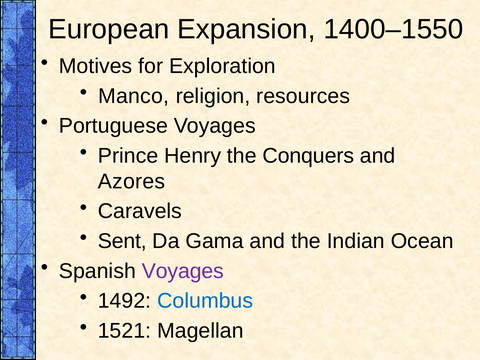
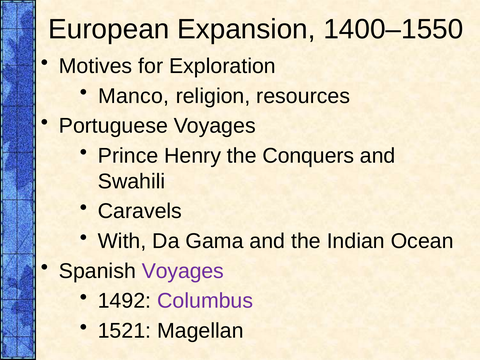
Azores: Azores -> Swahili
Sent: Sent -> With
Columbus colour: blue -> purple
